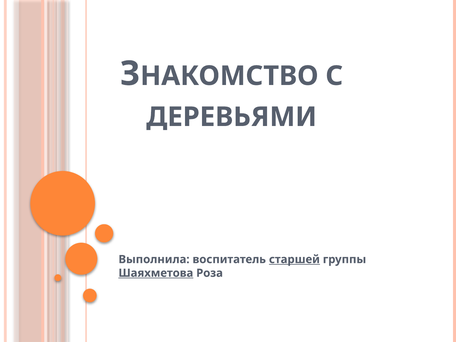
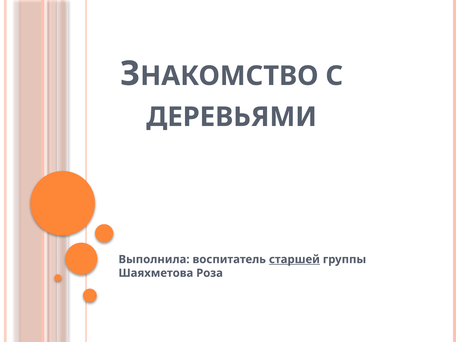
Шаяхметова underline: present -> none
